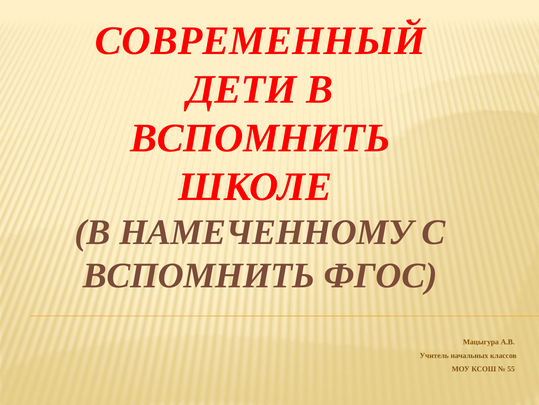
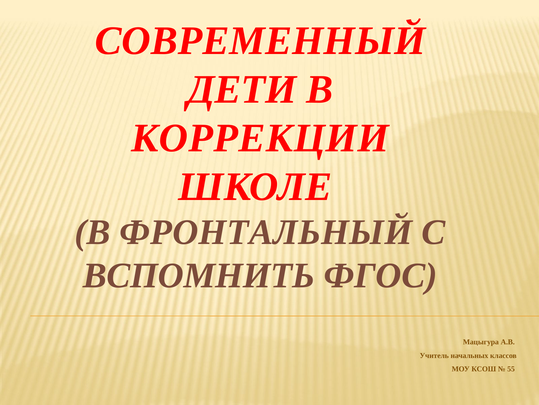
ВСПОМНИТЬ at (260, 138): ВСПОМНИТЬ -> КОРРЕКЦИИ
НАМЕЧЕННОМУ: НАМЕЧЕННОМУ -> ФРОНТАЛЬНЫЙ
